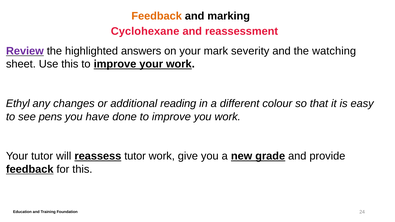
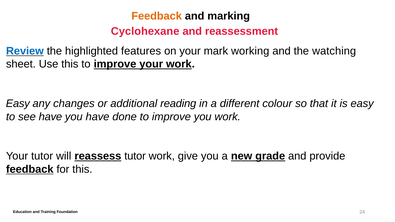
Review colour: purple -> blue
answers: answers -> features
severity: severity -> working
Ethyl at (18, 104): Ethyl -> Easy
see pens: pens -> have
